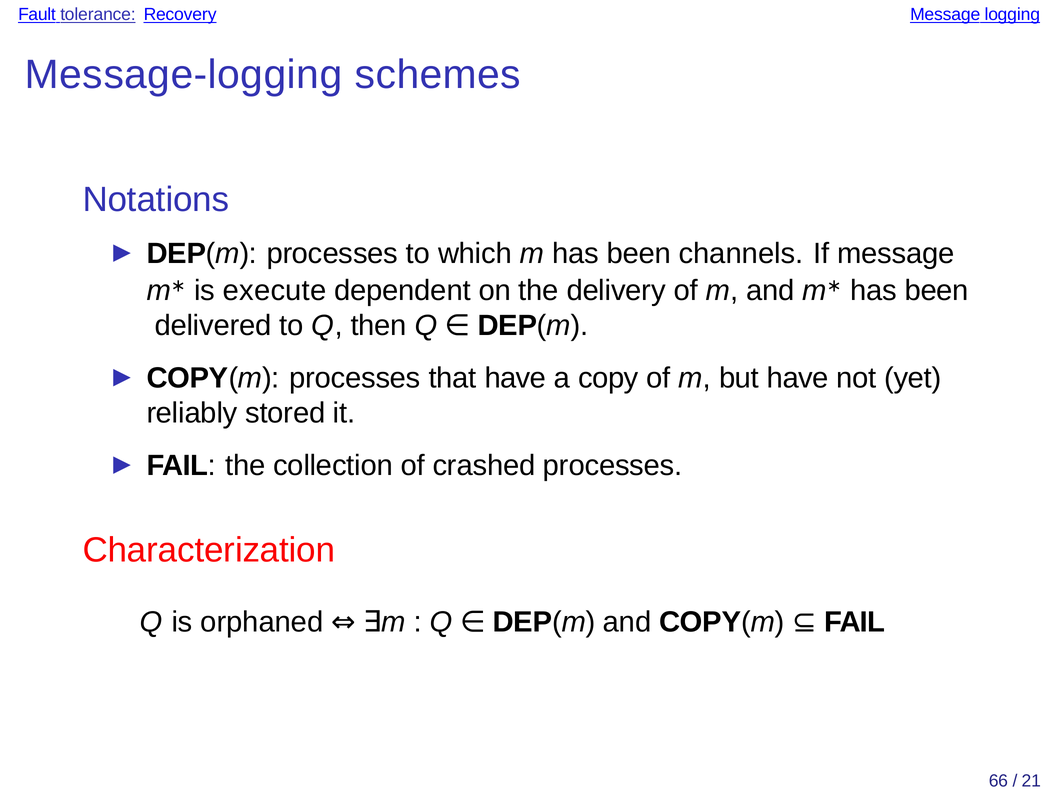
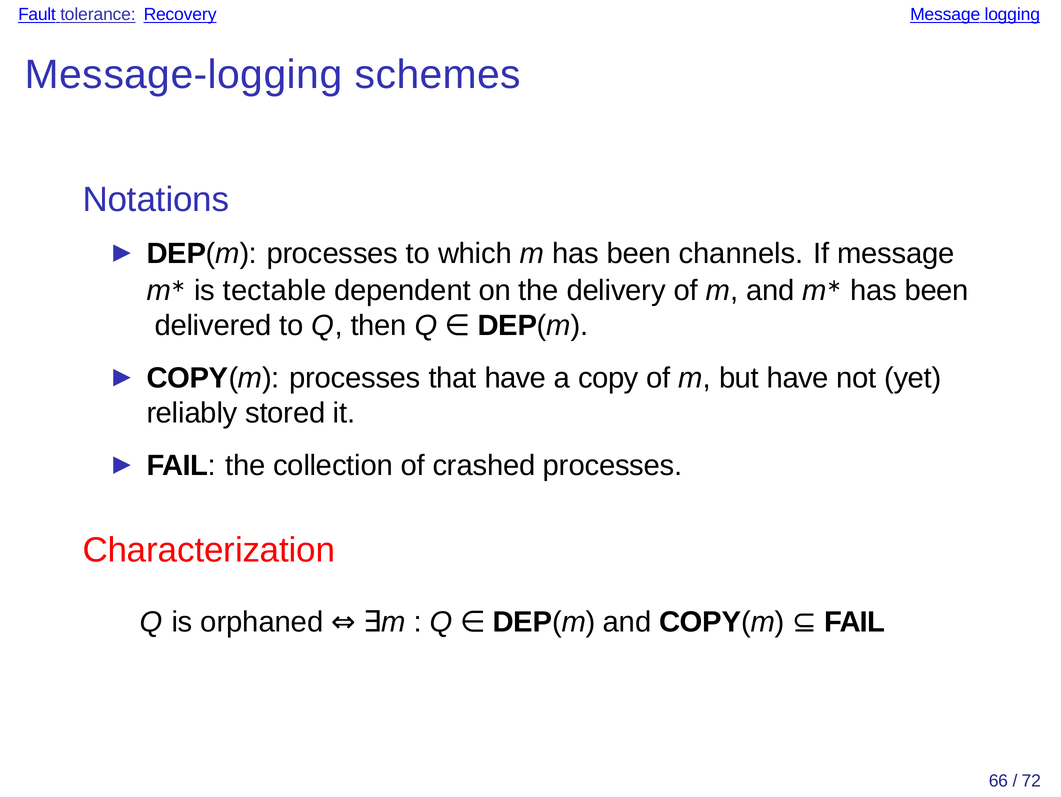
execute: execute -> tectable
21: 21 -> 72
